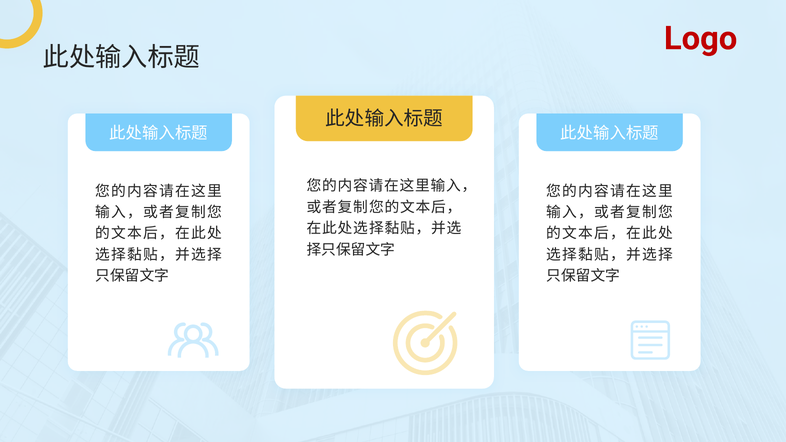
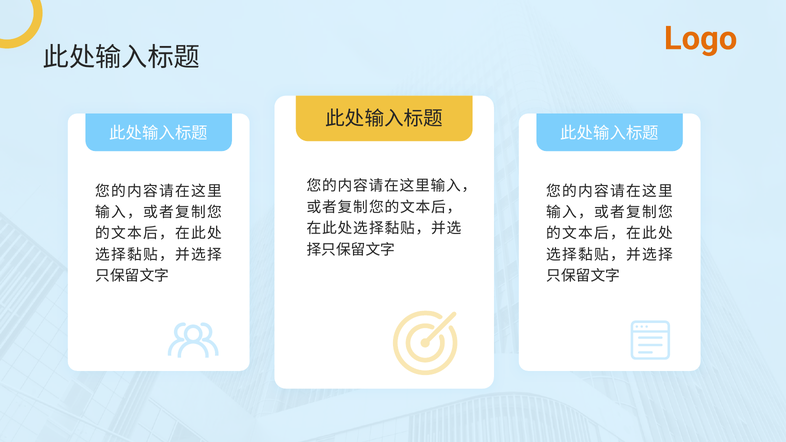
Logo colour: red -> orange
